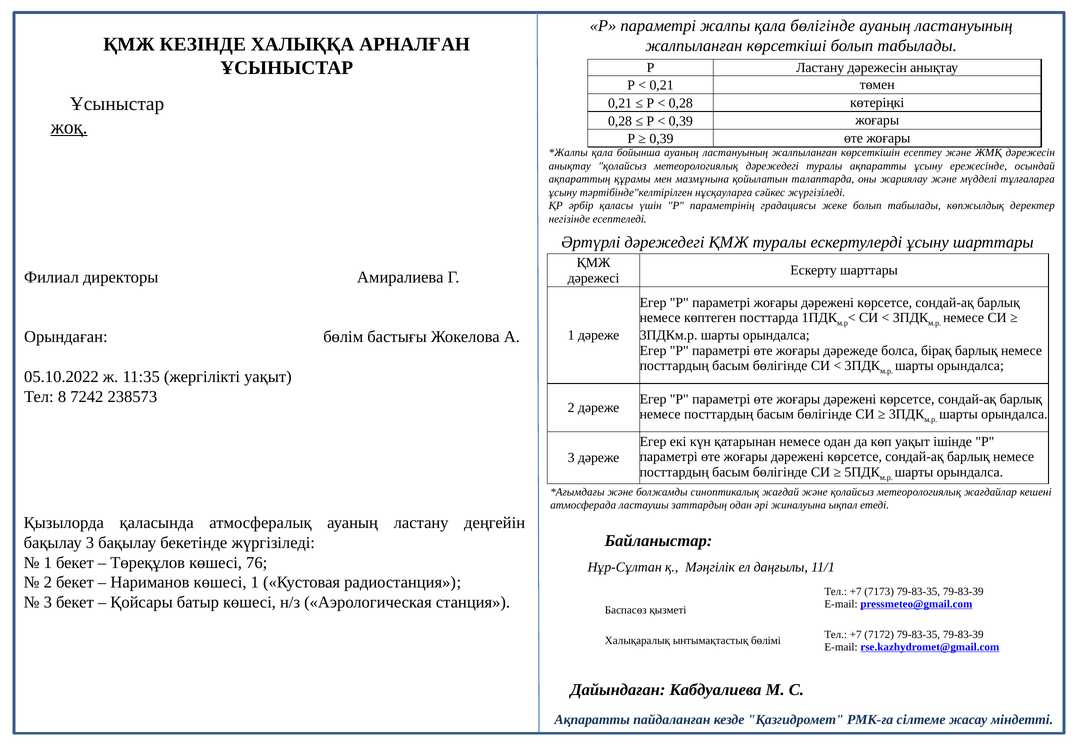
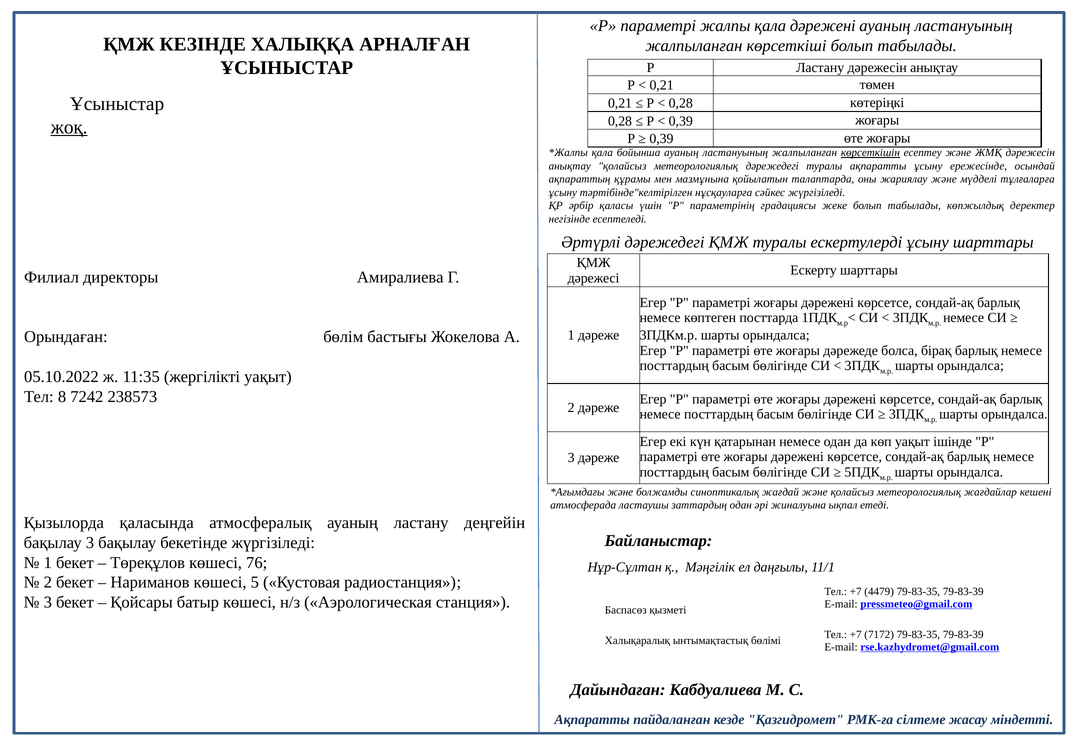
қала бөлігінде: бөлігінде -> дәрежені
көрсеткішін underline: none -> present
көшесі 1: 1 -> 5
7173: 7173 -> 4479
